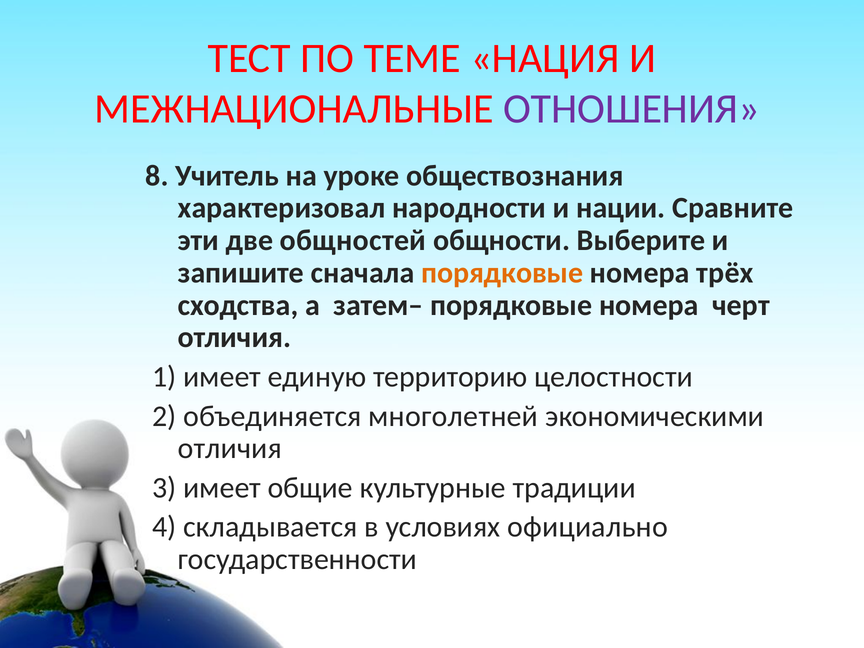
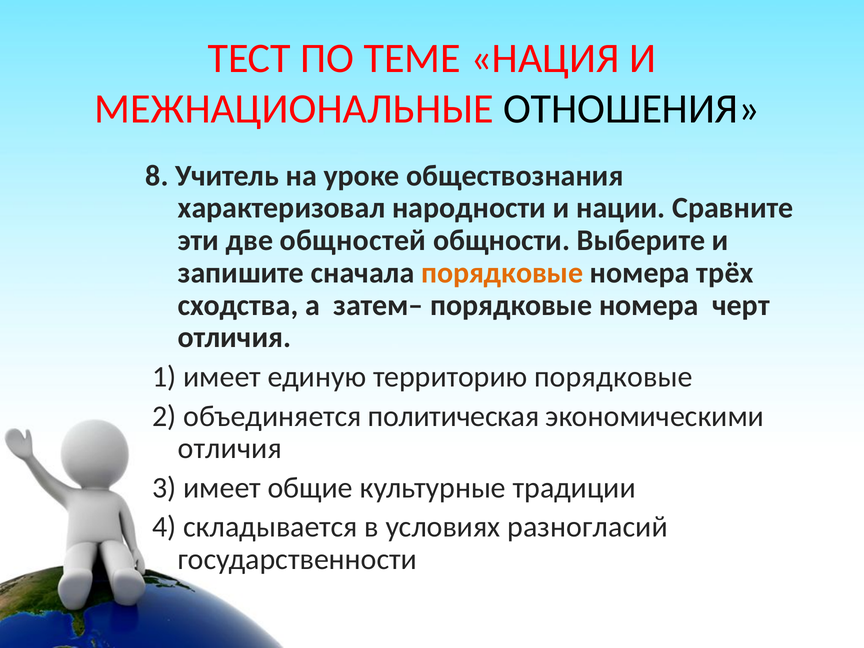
ОТНОШЕНИЯ colour: purple -> black
территорию целостности: целостности -> порядковые
многолетней: многолетней -> политическая
официально: официально -> разногласий
